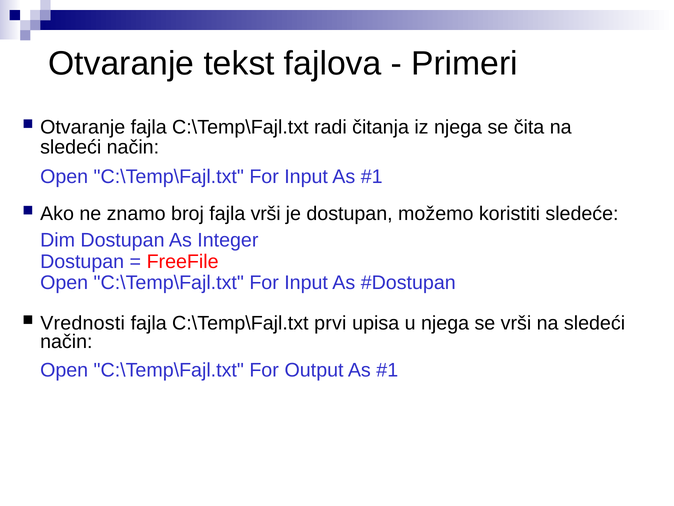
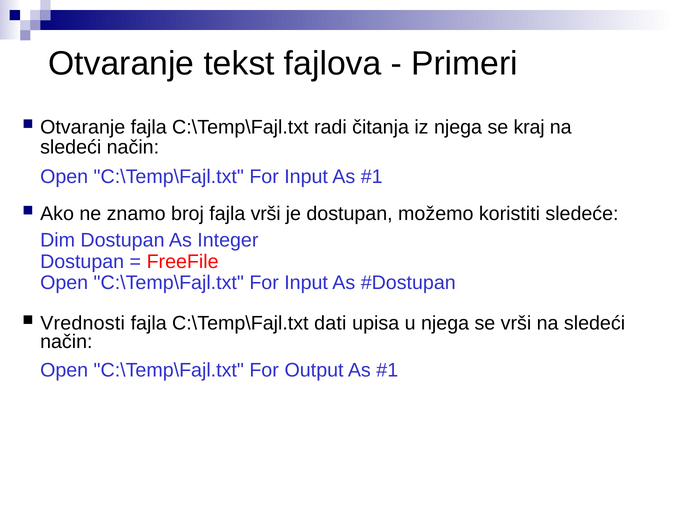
čita: čita -> kraj
prvi: prvi -> dati
